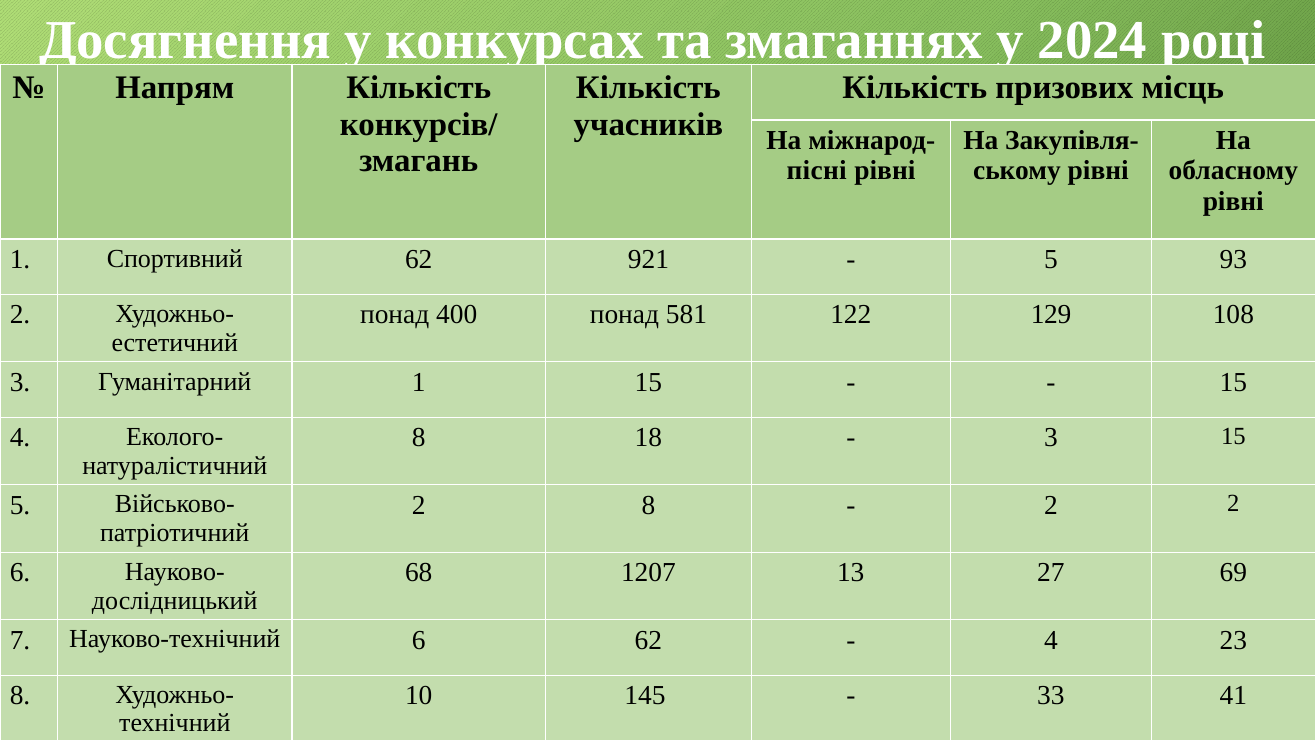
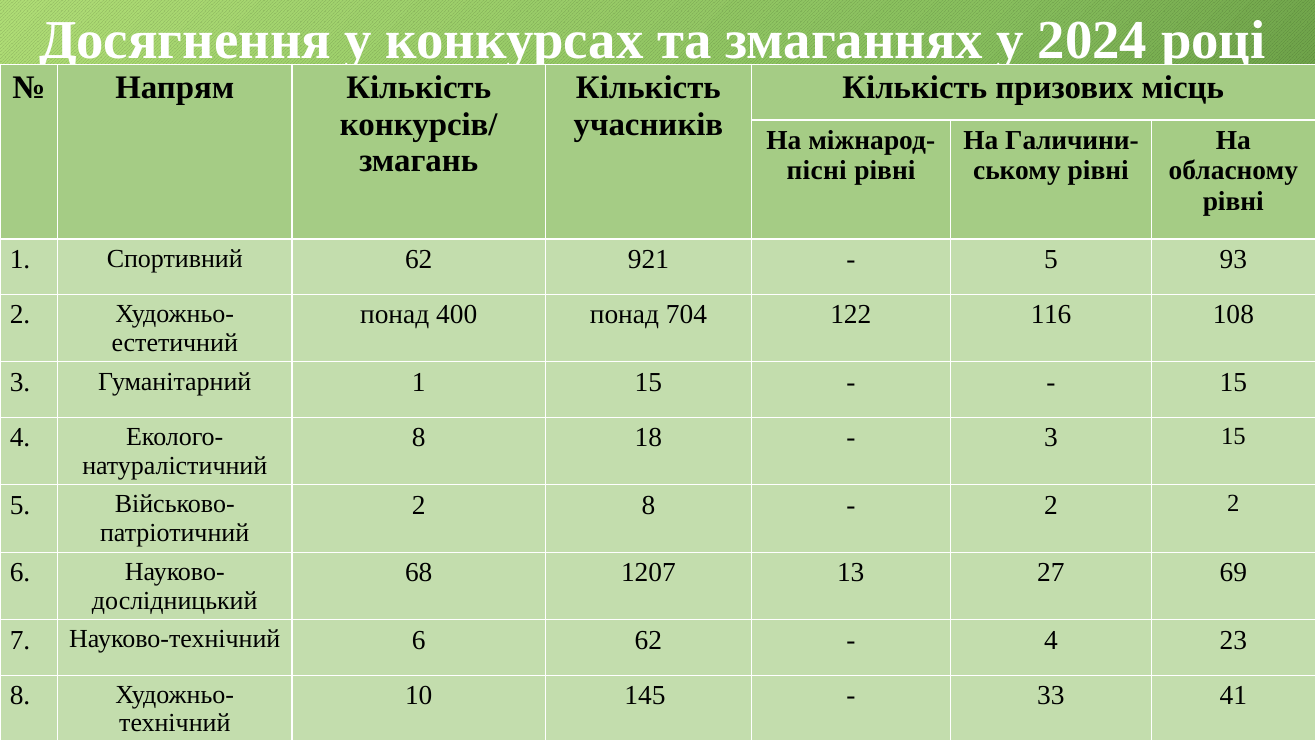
Закупівля-: Закупівля- -> Галичини-
581: 581 -> 704
129: 129 -> 116
